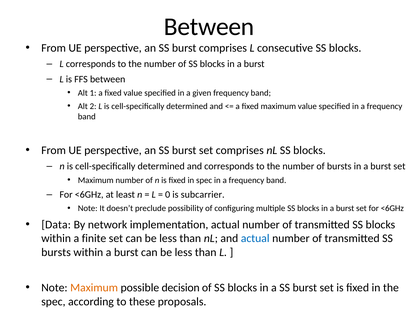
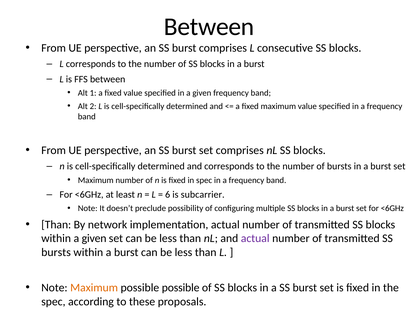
0: 0 -> 6
Data at (56, 225): Data -> Than
within a finite: finite -> given
actual at (255, 239) colour: blue -> purple
possible decision: decision -> possible
